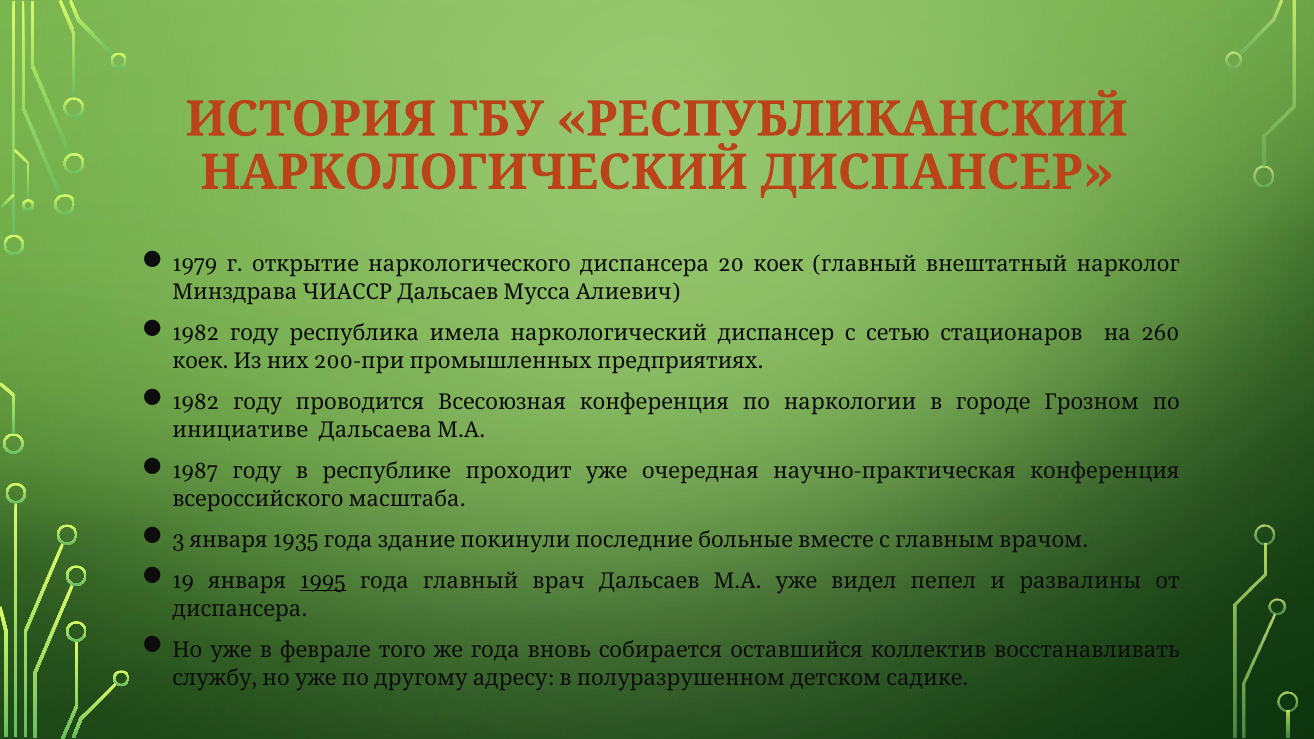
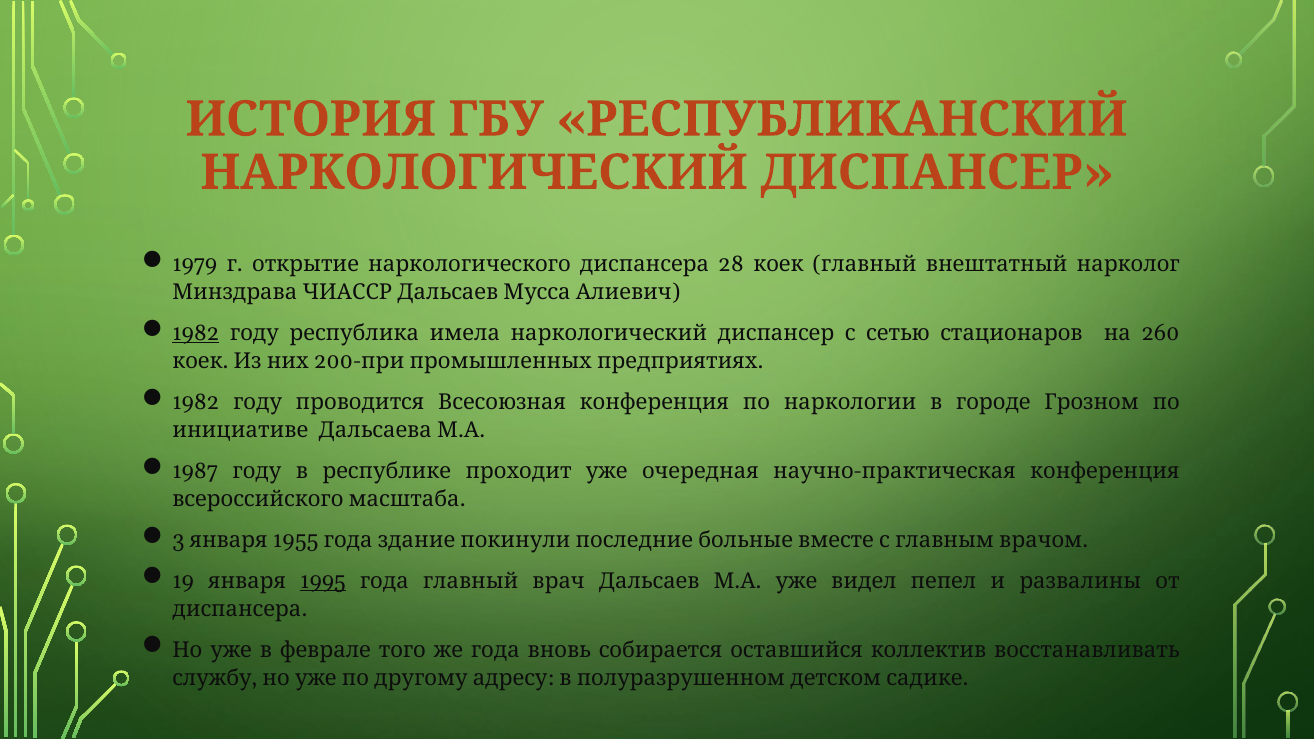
20: 20 -> 28
1982 at (196, 333) underline: none -> present
1935: 1935 -> 1955
